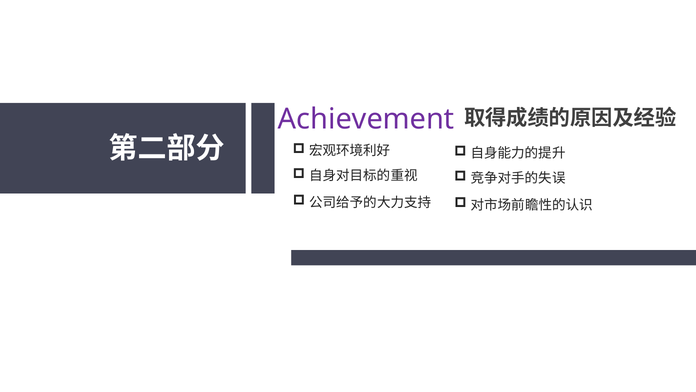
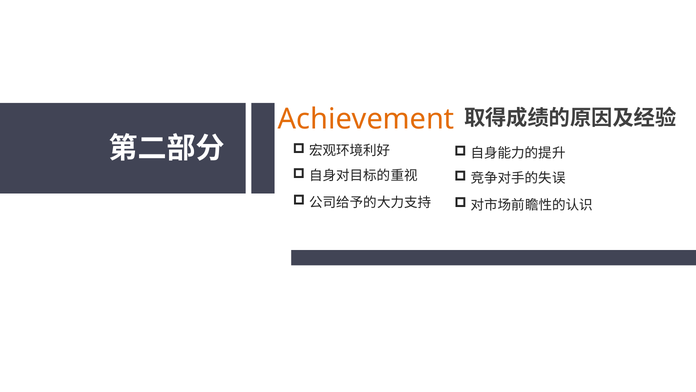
Achievement colour: purple -> orange
